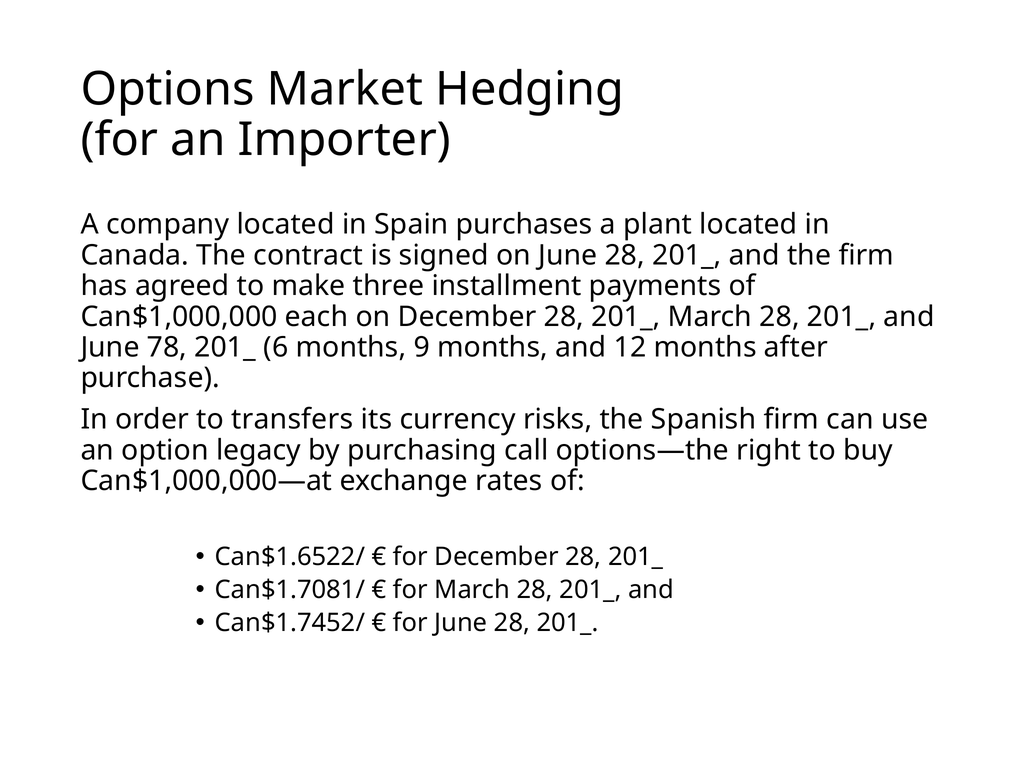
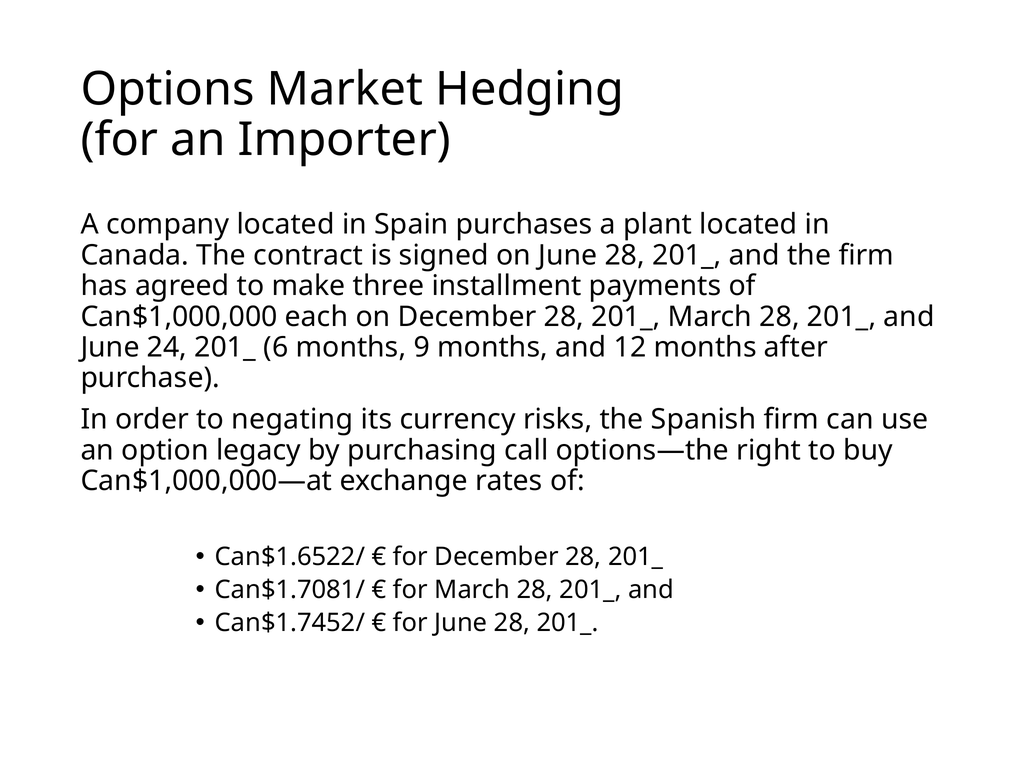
78: 78 -> 24
transfers: transfers -> negating
